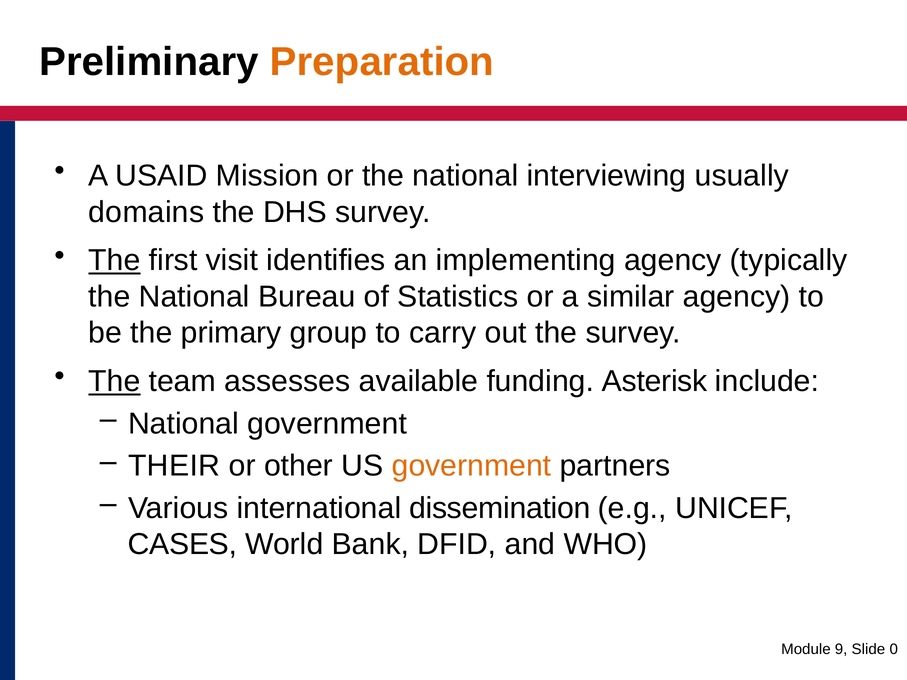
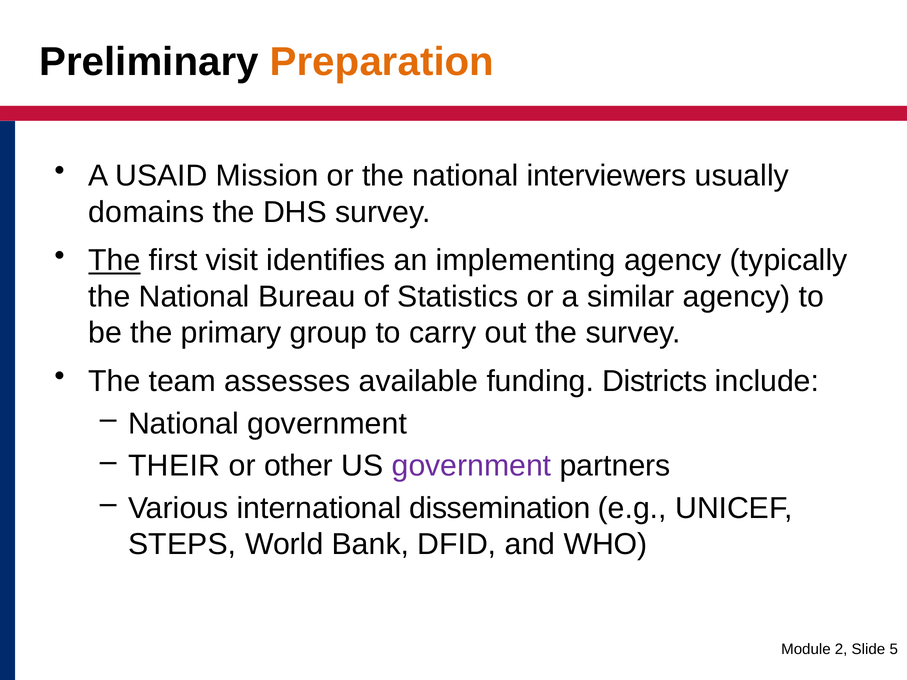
interviewing: interviewing -> interviewers
The at (114, 381) underline: present -> none
Asterisk: Asterisk -> Districts
government at (472, 466) colour: orange -> purple
CASES: CASES -> STEPS
9: 9 -> 2
0: 0 -> 5
